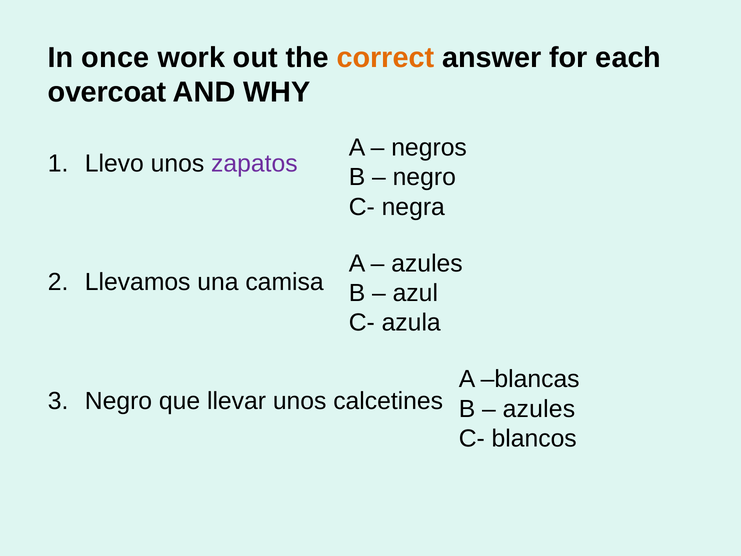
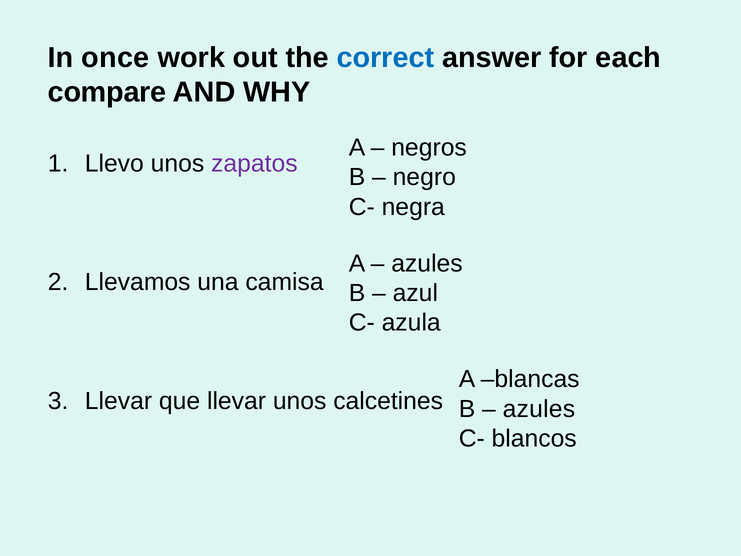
correct colour: orange -> blue
overcoat: overcoat -> compare
Negro at (118, 401): Negro -> Llevar
